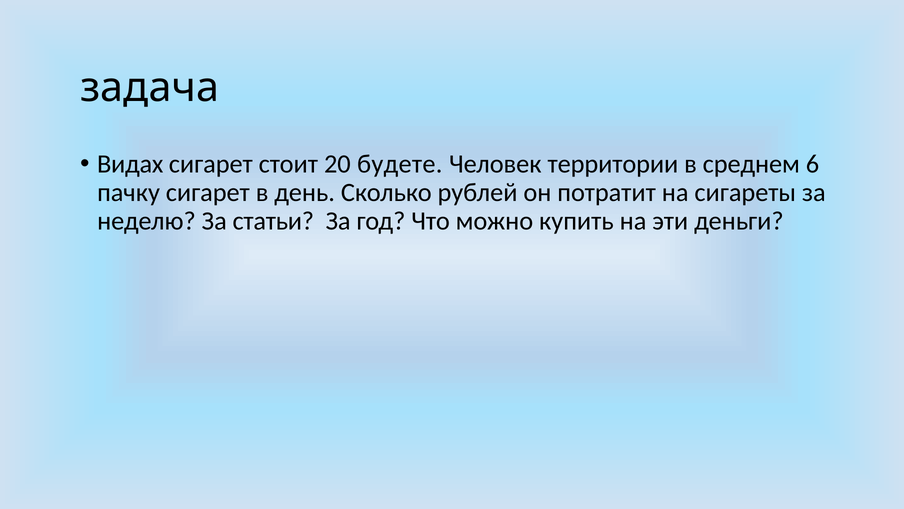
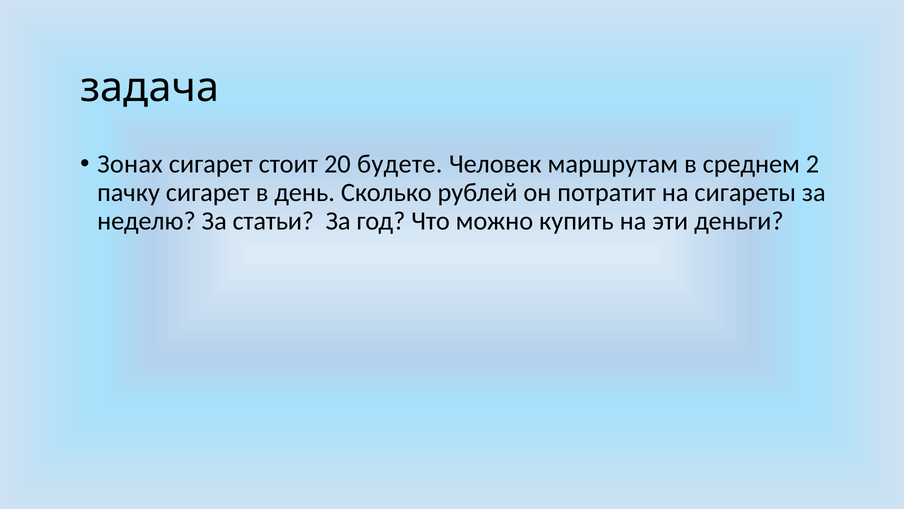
Видах: Видах -> Зонах
территории: территории -> маршрутам
6: 6 -> 2
